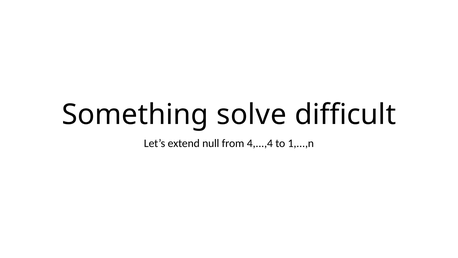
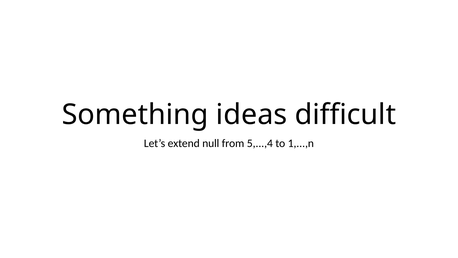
solve: solve -> ideas
4,...,4: 4,...,4 -> 5,...,4
